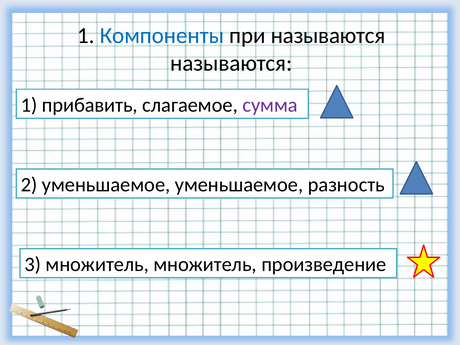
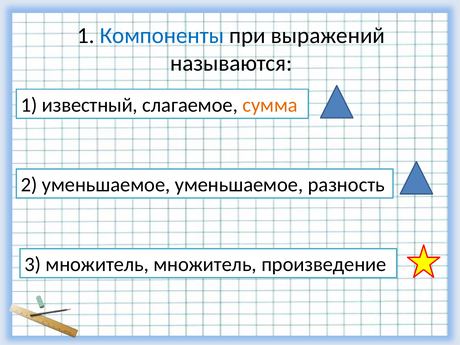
при называются: называются -> выражений
прибавить: прибавить -> известный
сумма colour: purple -> orange
